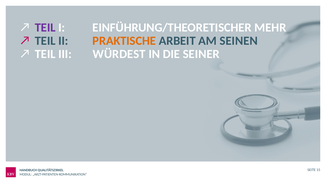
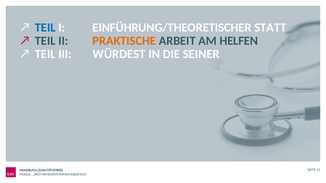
TEIL at (45, 28) colour: purple -> blue
MEHR: MEHR -> STATT
SEINEN: SEINEN -> HELFEN
